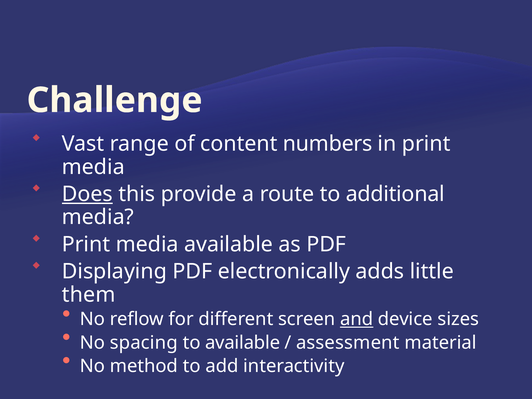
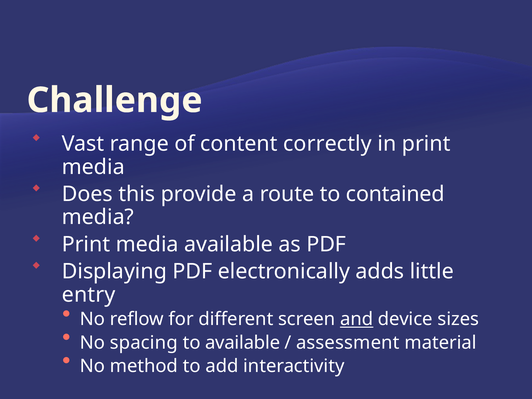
numbers: numbers -> correctly
Does underline: present -> none
additional: additional -> contained
them: them -> entry
